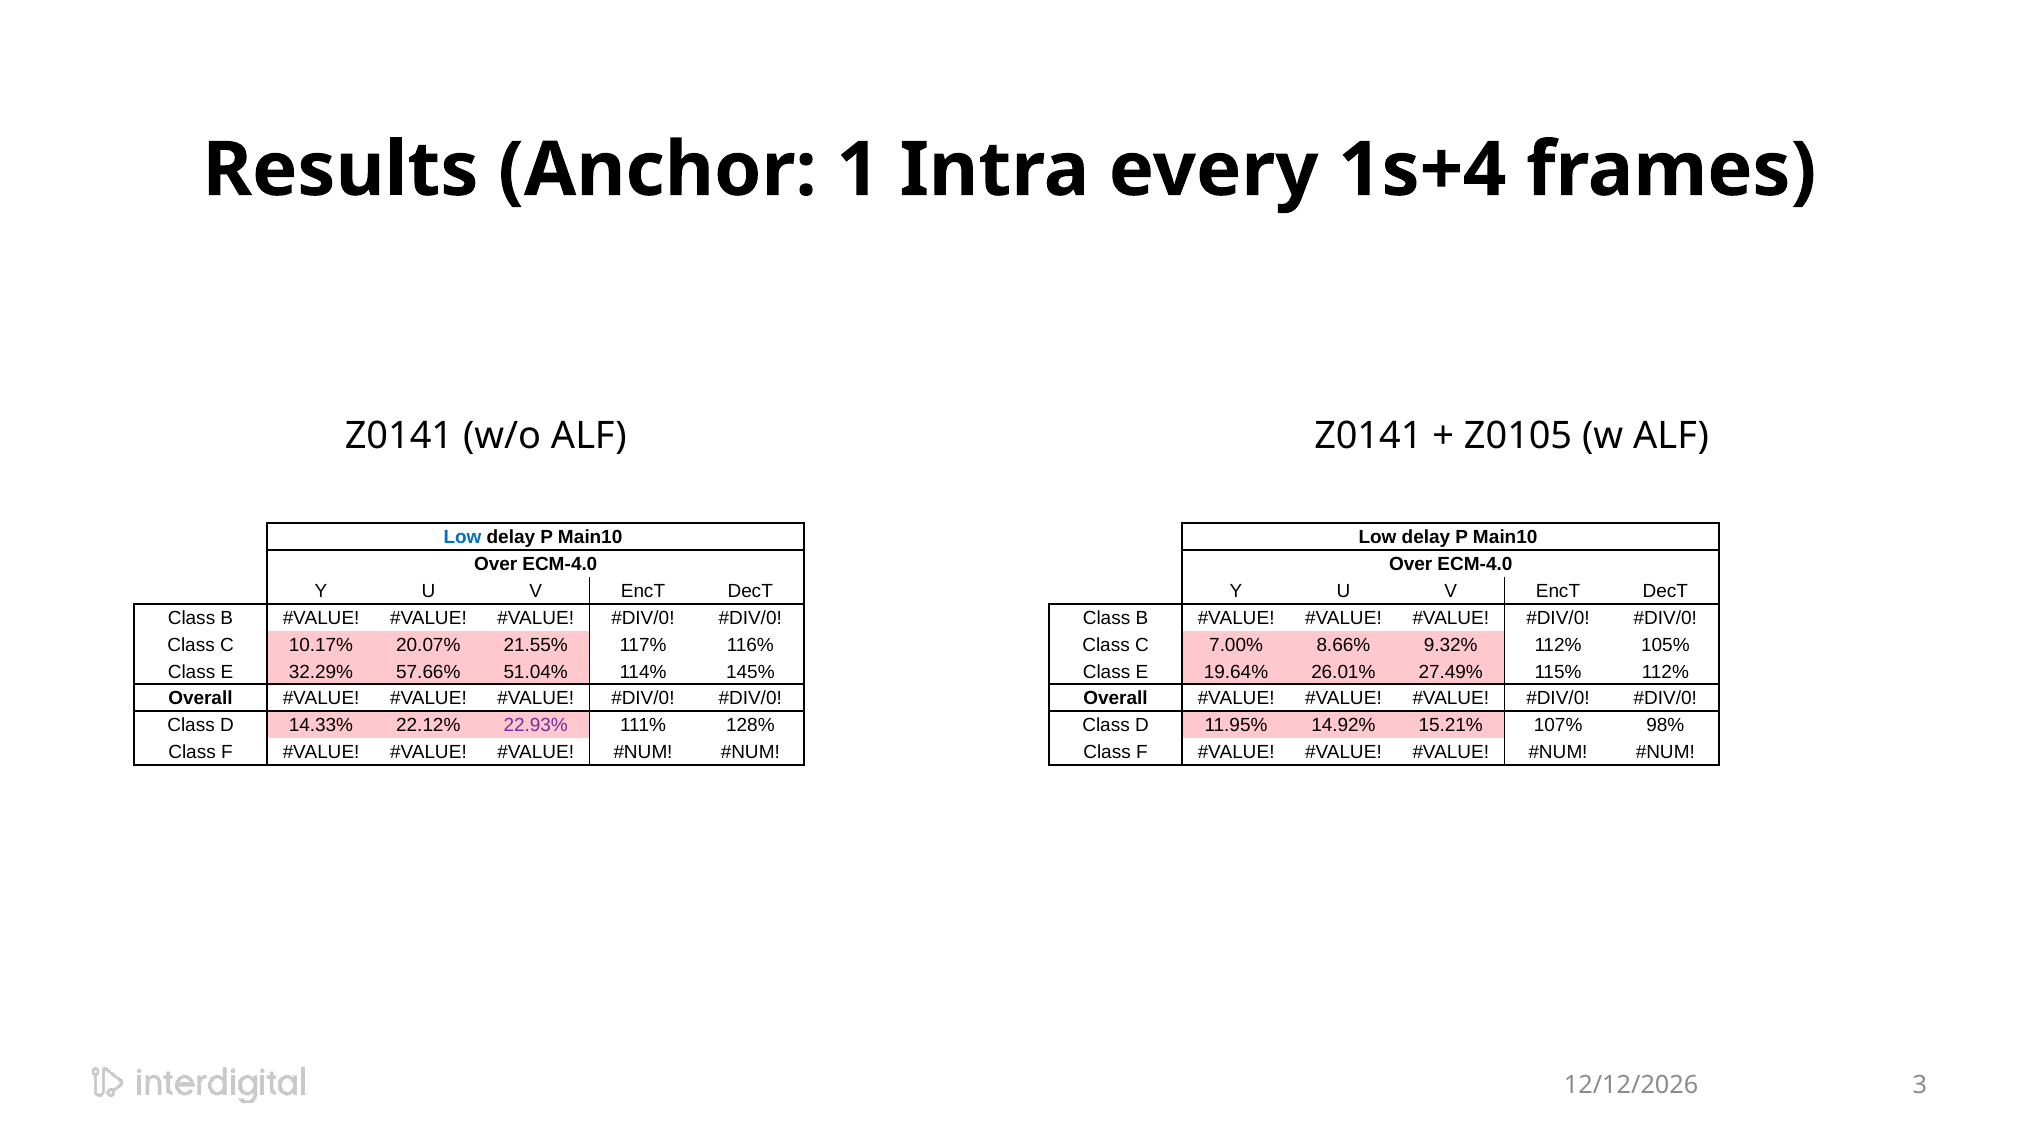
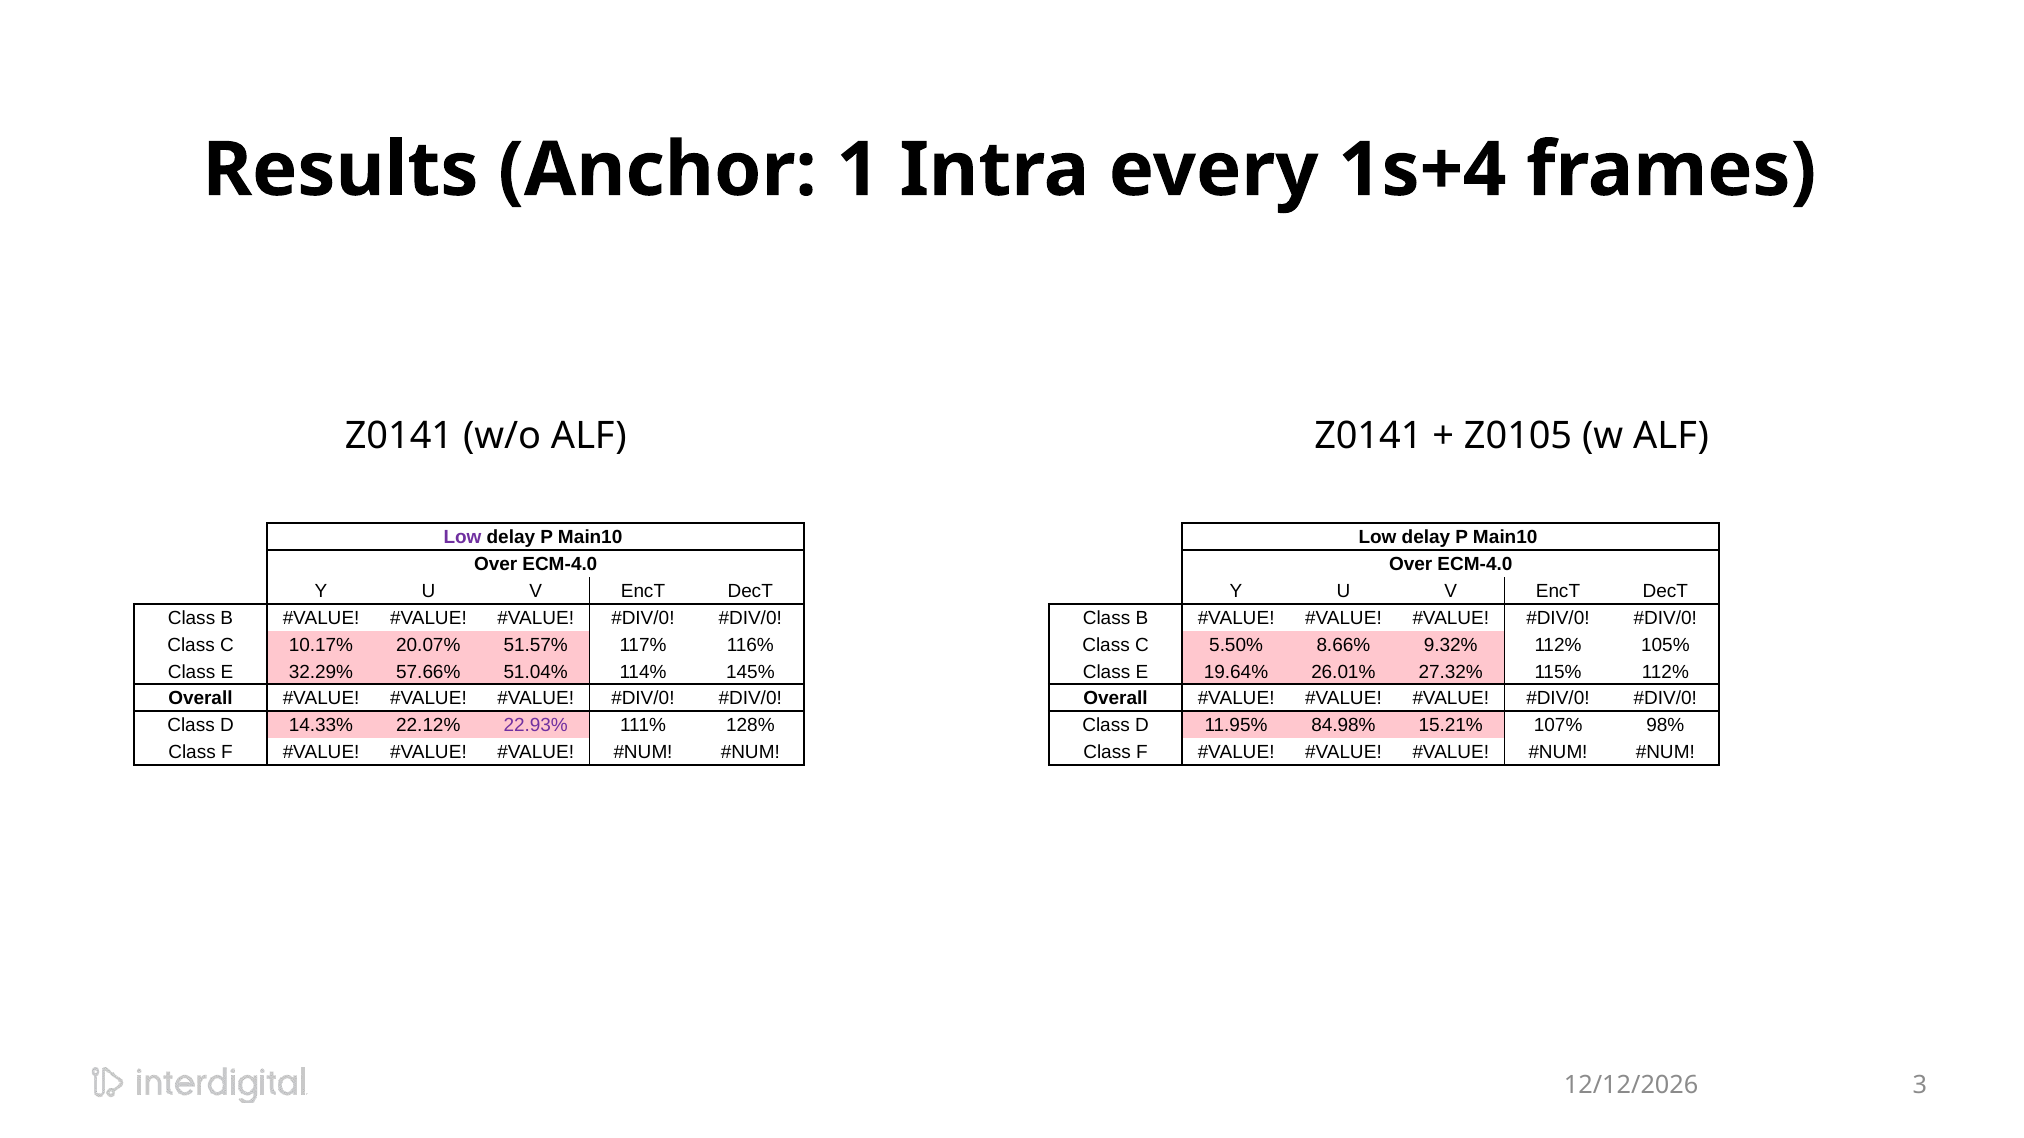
Low at (462, 538) colour: blue -> purple
21.55%: 21.55% -> 51.57%
7.00%: 7.00% -> 5.50%
27.49%: 27.49% -> 27.32%
14.92%: 14.92% -> 84.98%
